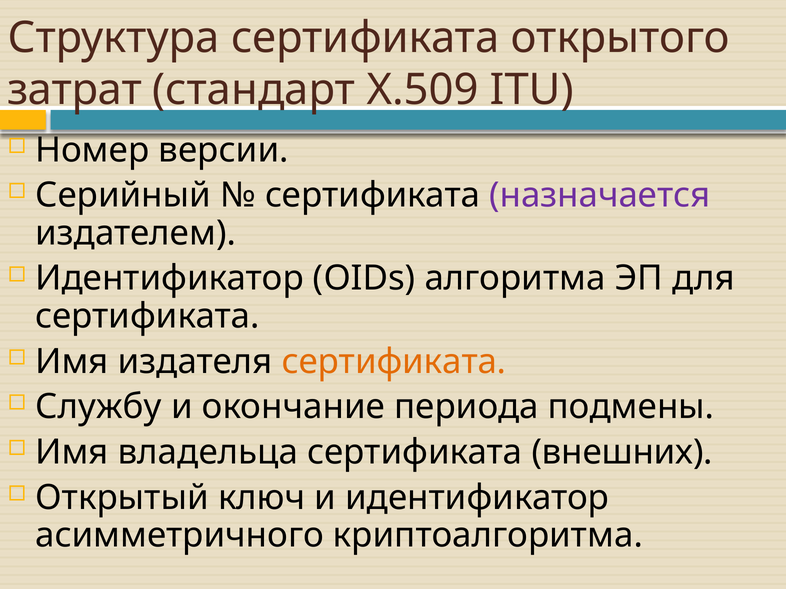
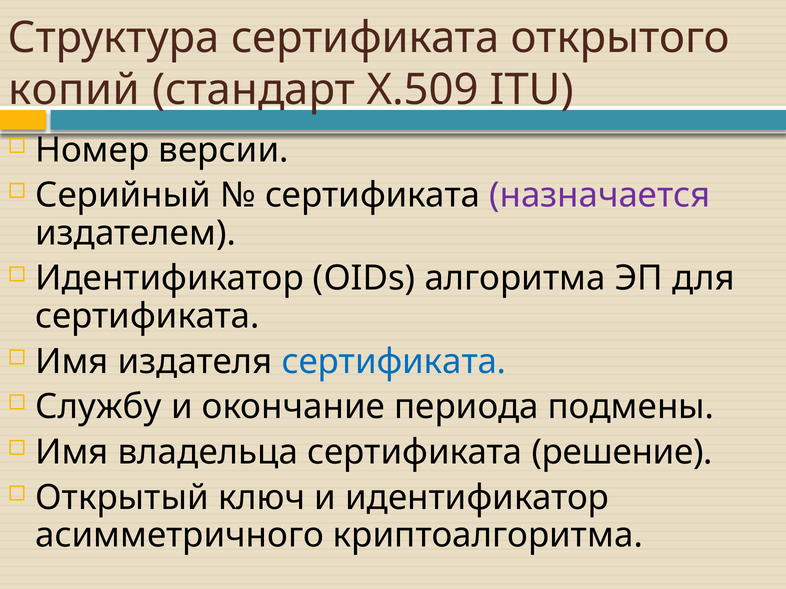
затрат: затрат -> копий
сертификата at (394, 362) colour: orange -> blue
внешних: внешних -> решение
